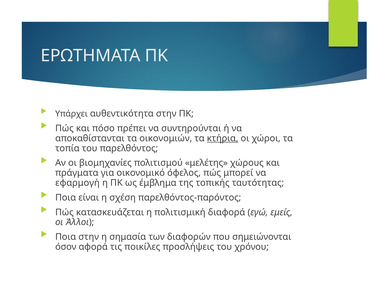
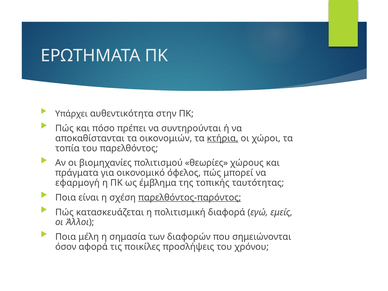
μελέτης: μελέτης -> θεωρίες
παρελθόντος-παρόντος underline: none -> present
Ποια στην: στην -> μέλη
